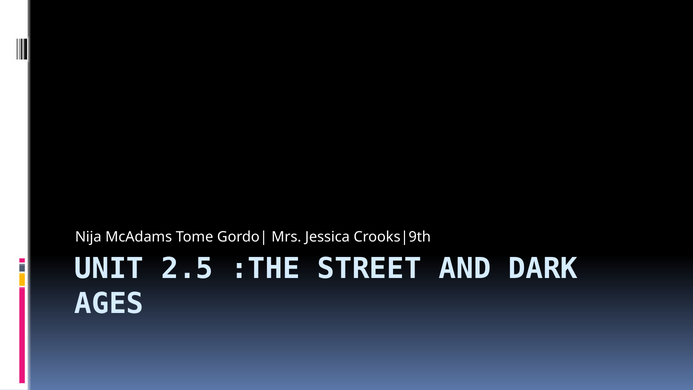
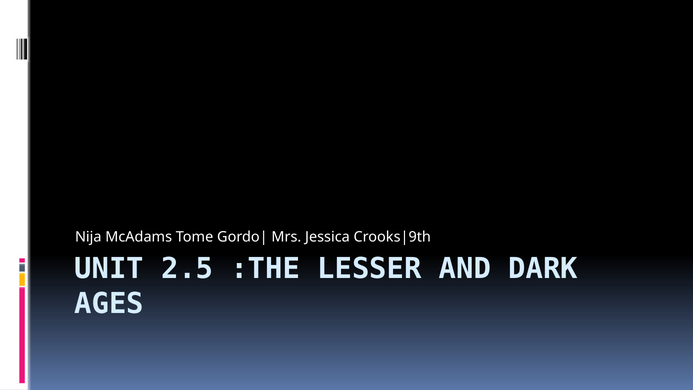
STREET: STREET -> LESSER
